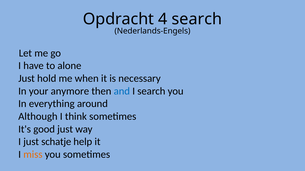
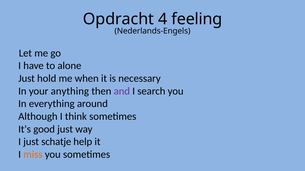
4 search: search -> feeling
anymore: anymore -> anything
and colour: blue -> purple
